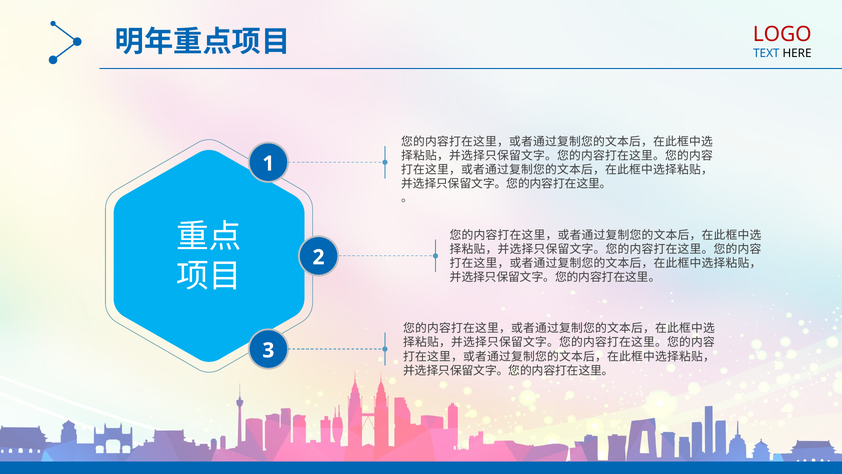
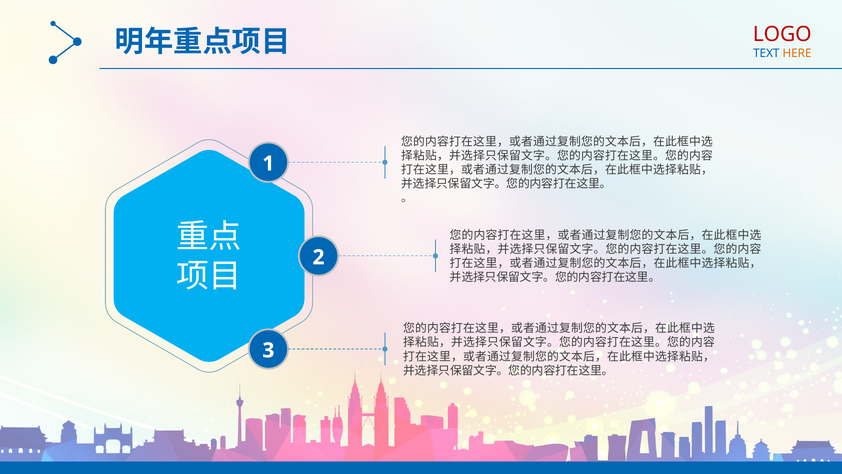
HERE colour: black -> orange
